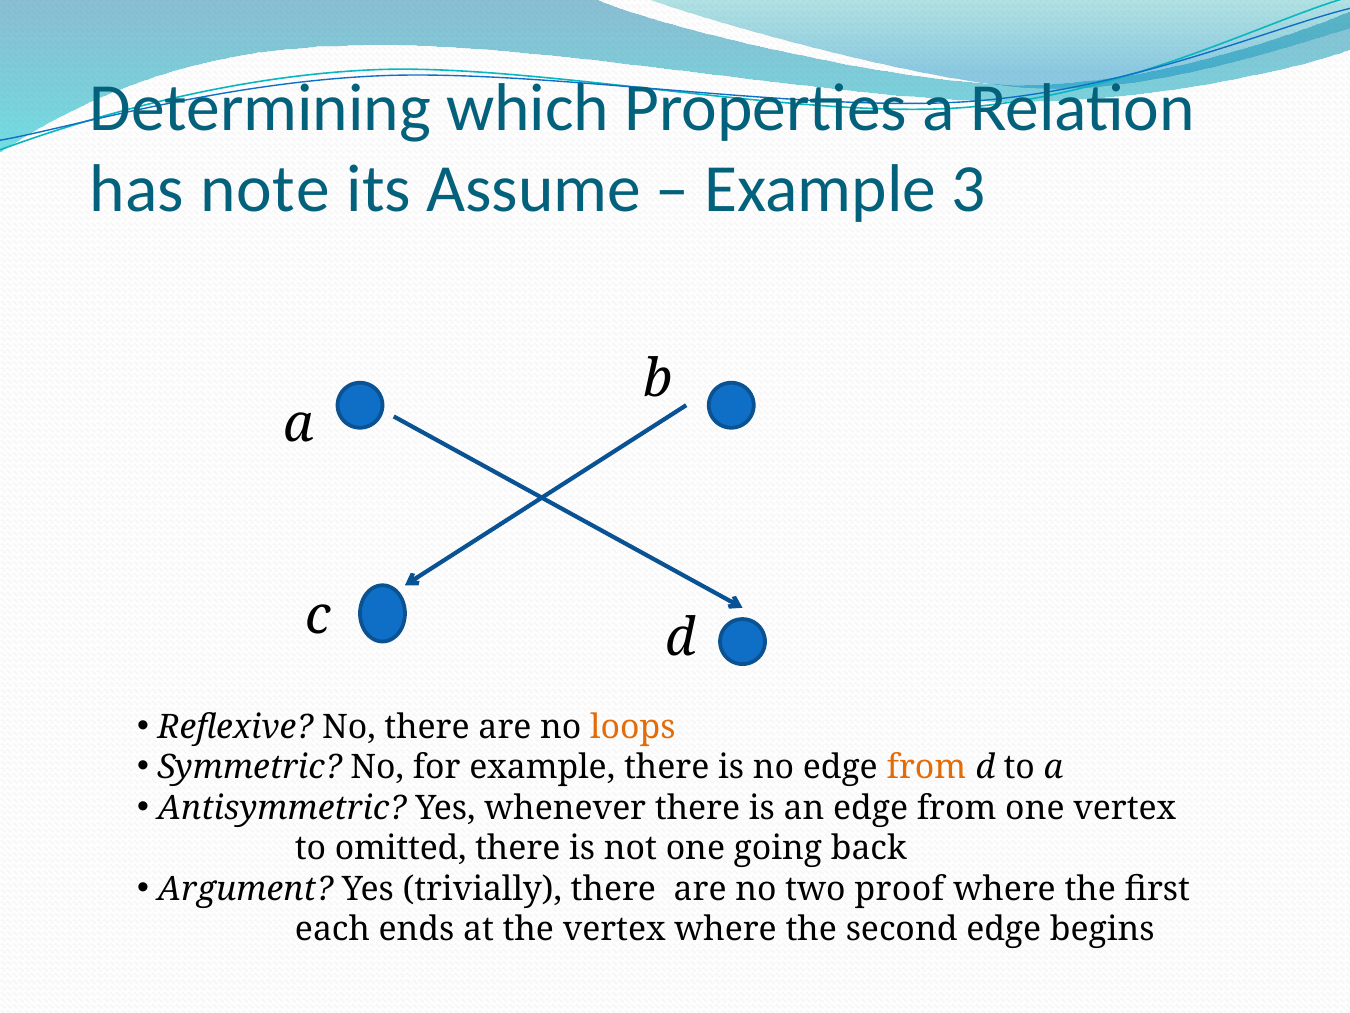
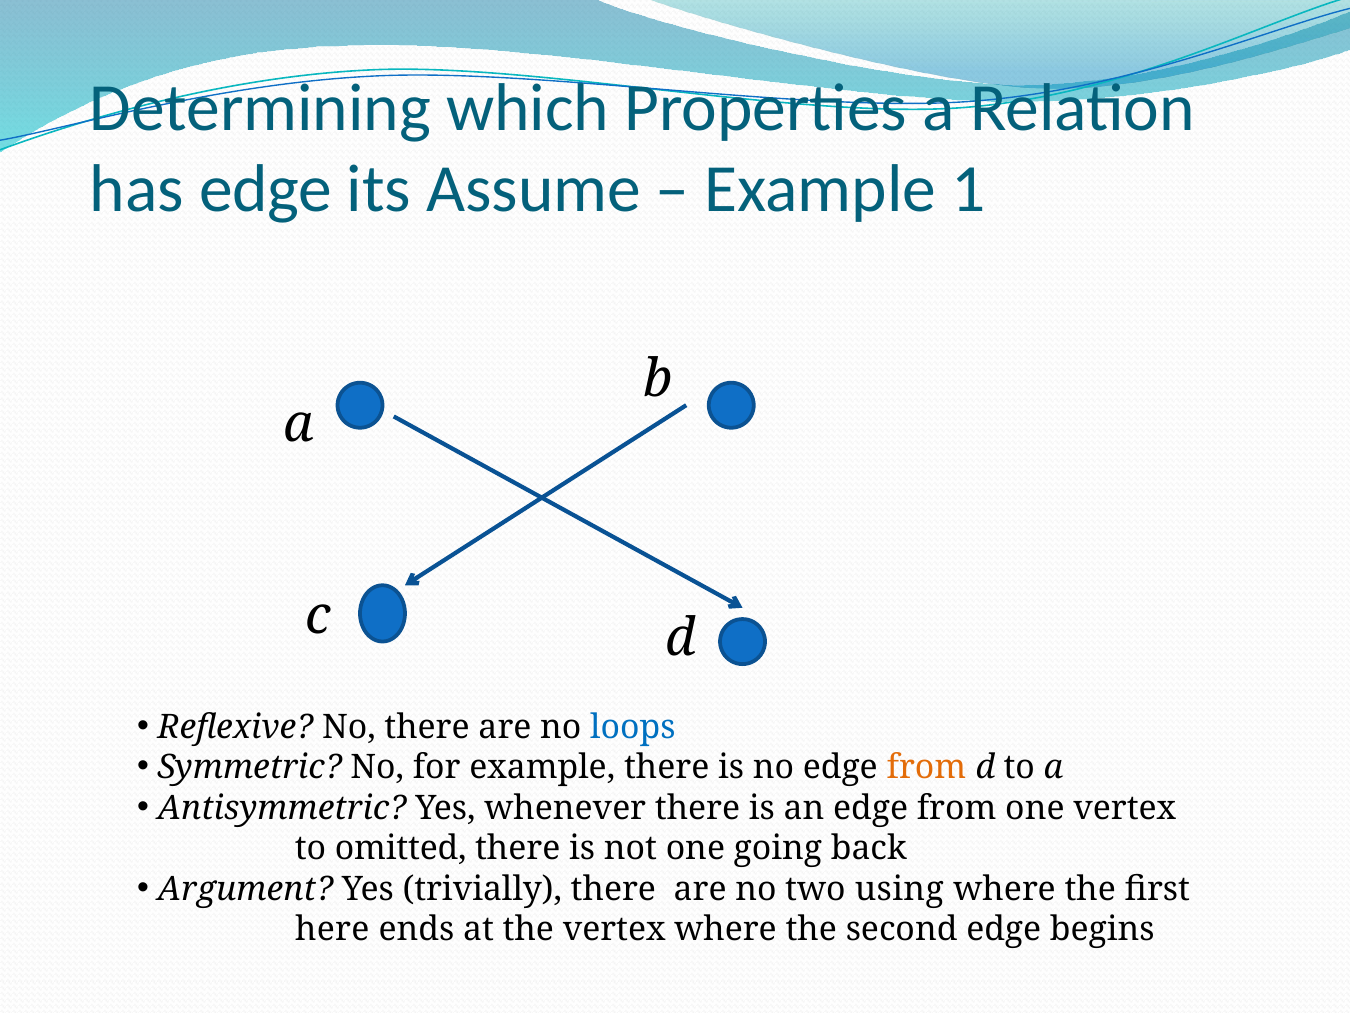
has note: note -> edge
3: 3 -> 1
loops colour: orange -> blue
proof: proof -> using
each: each -> here
